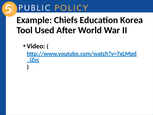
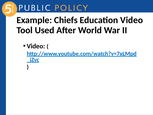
Education Korea: Korea -> Video
